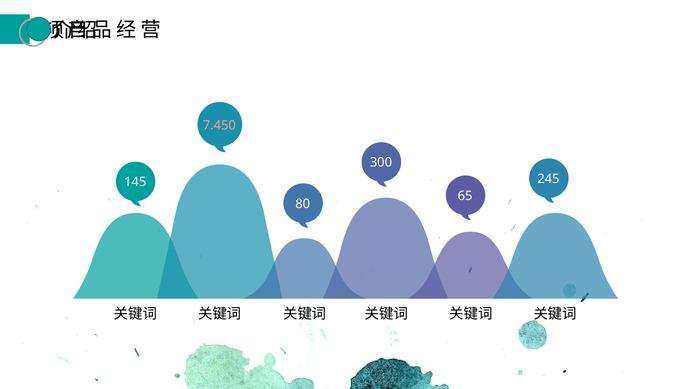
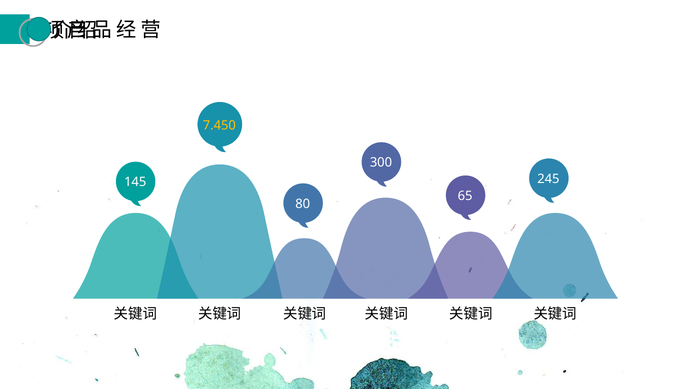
7.450 colour: pink -> yellow
